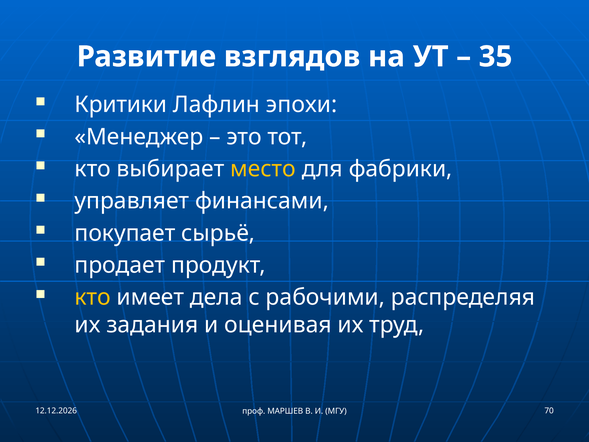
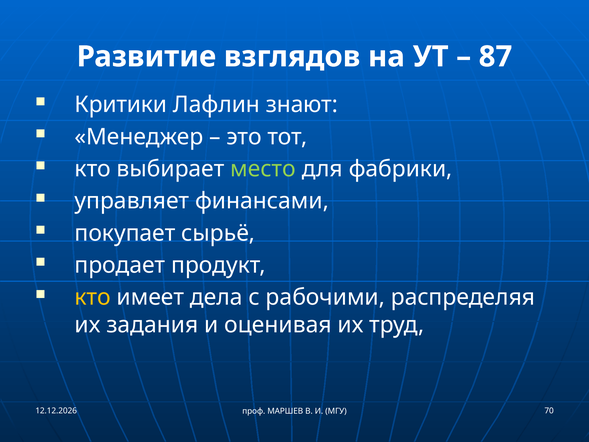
35: 35 -> 87
эпохи: эпохи -> знают
место colour: yellow -> light green
